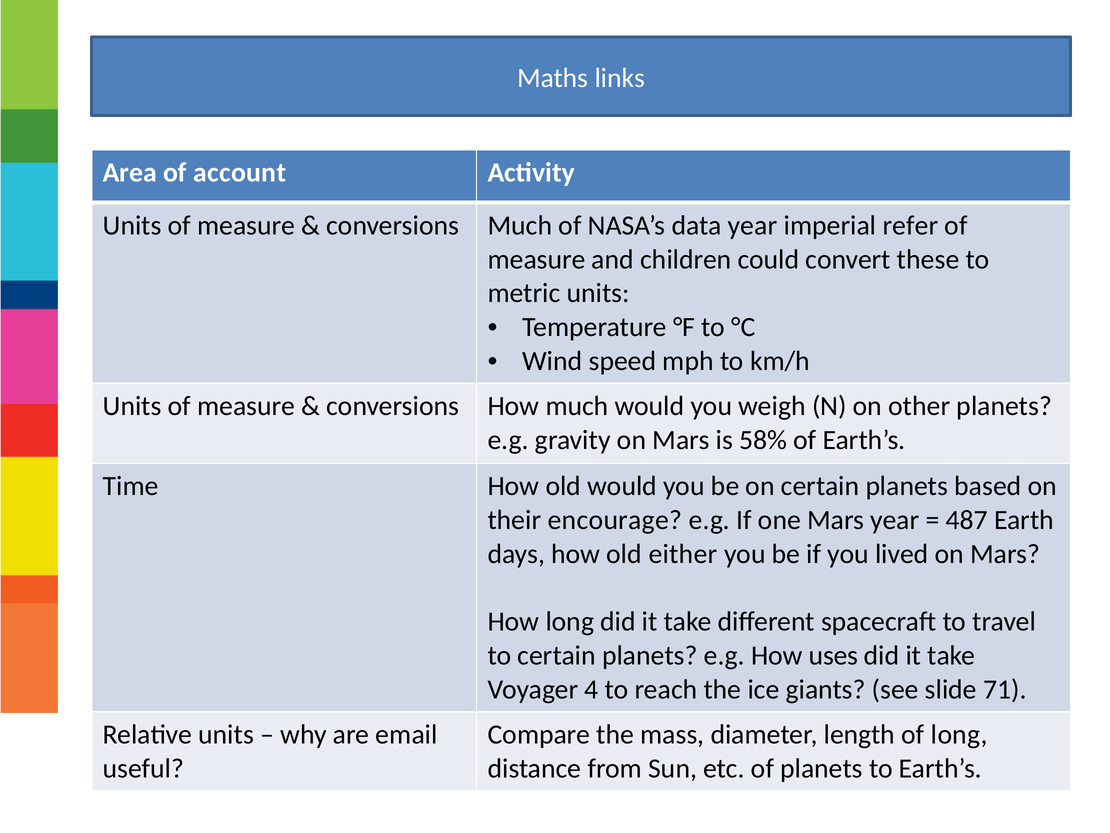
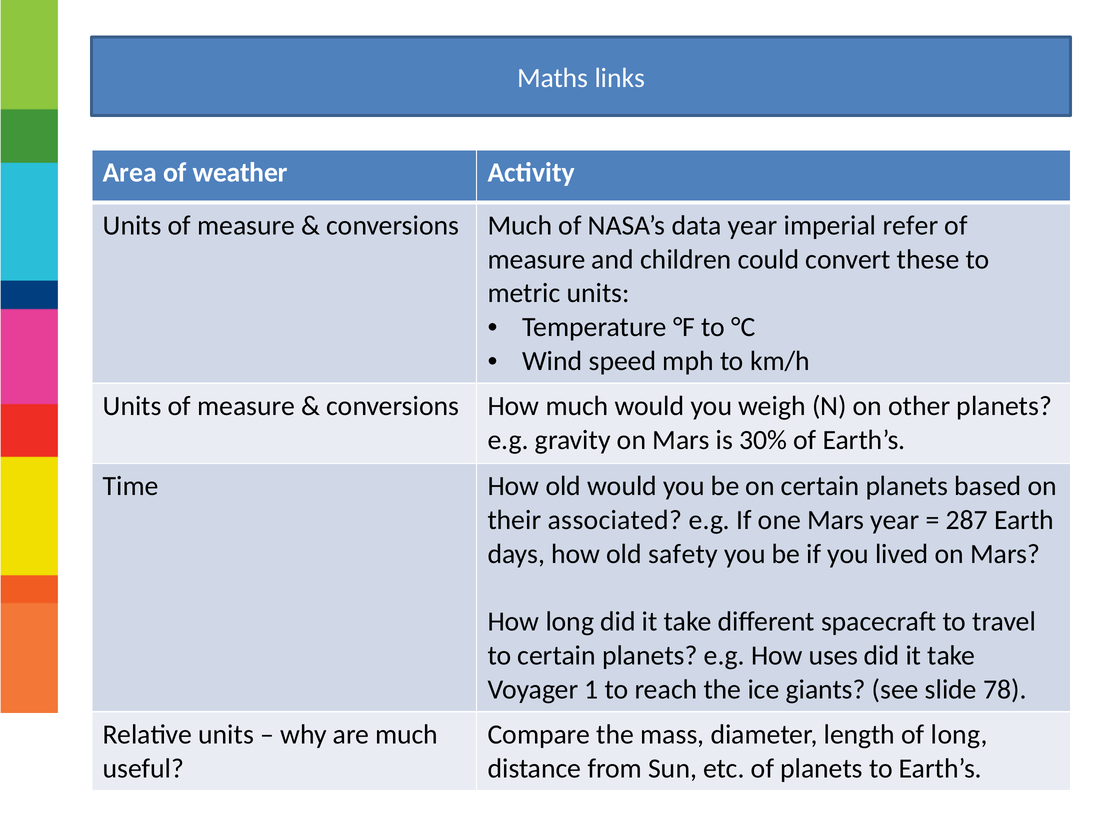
account: account -> weather
58%: 58% -> 30%
encourage: encourage -> associated
487: 487 -> 287
either: either -> safety
4: 4 -> 1
71: 71 -> 78
are email: email -> much
